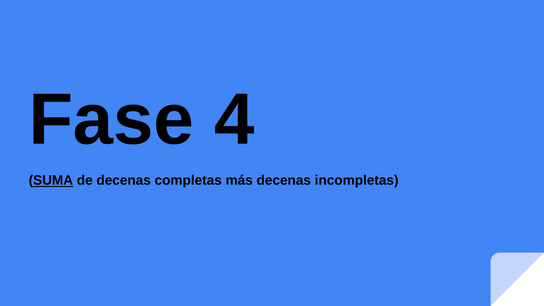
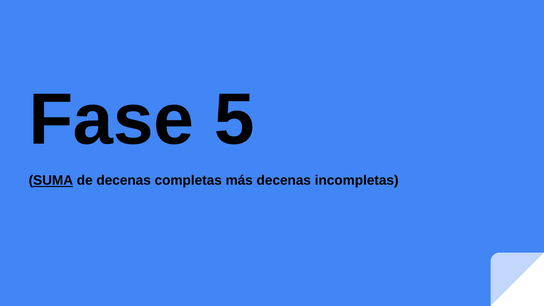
4: 4 -> 5
